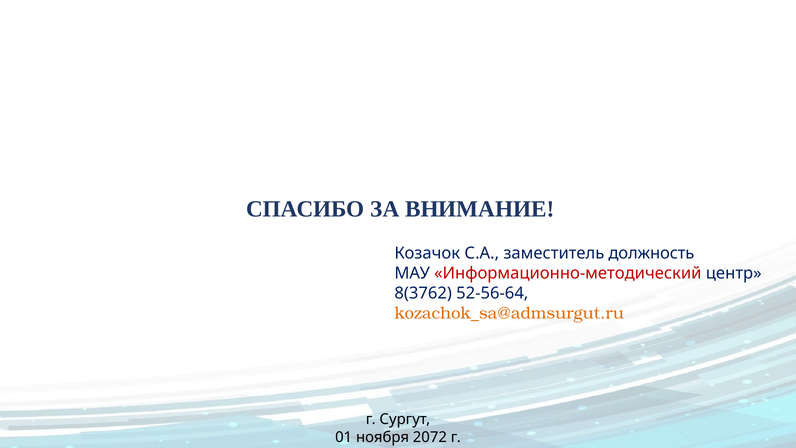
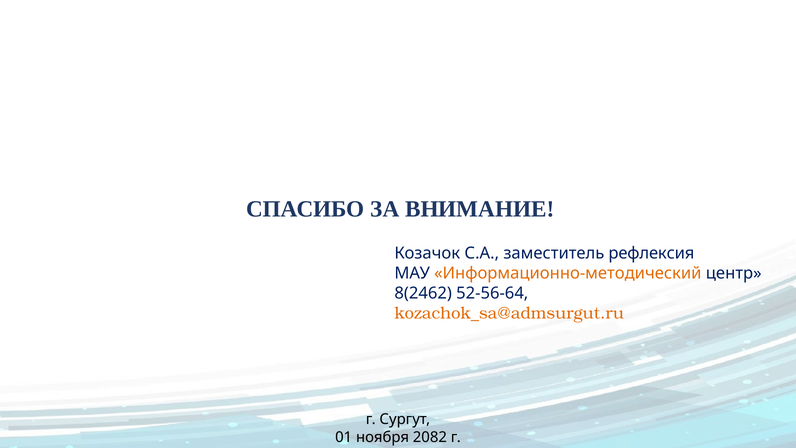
должность: должность -> рефлексия
Информационно-методический colour: red -> orange
8(3762: 8(3762 -> 8(2462
2072: 2072 -> 2082
